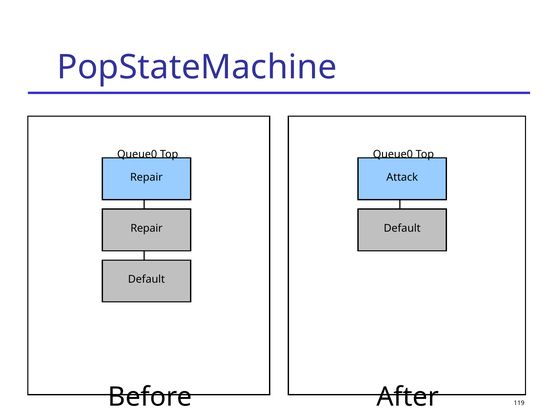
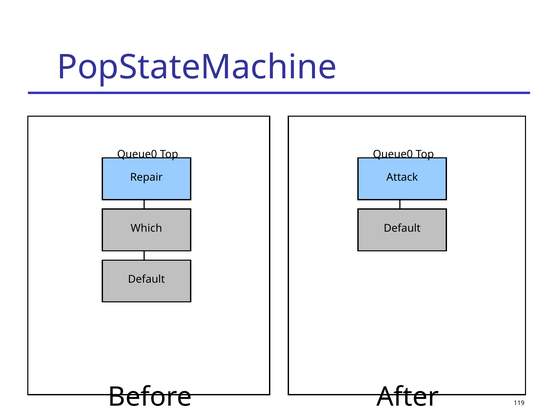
Repair at (147, 228): Repair -> Which
